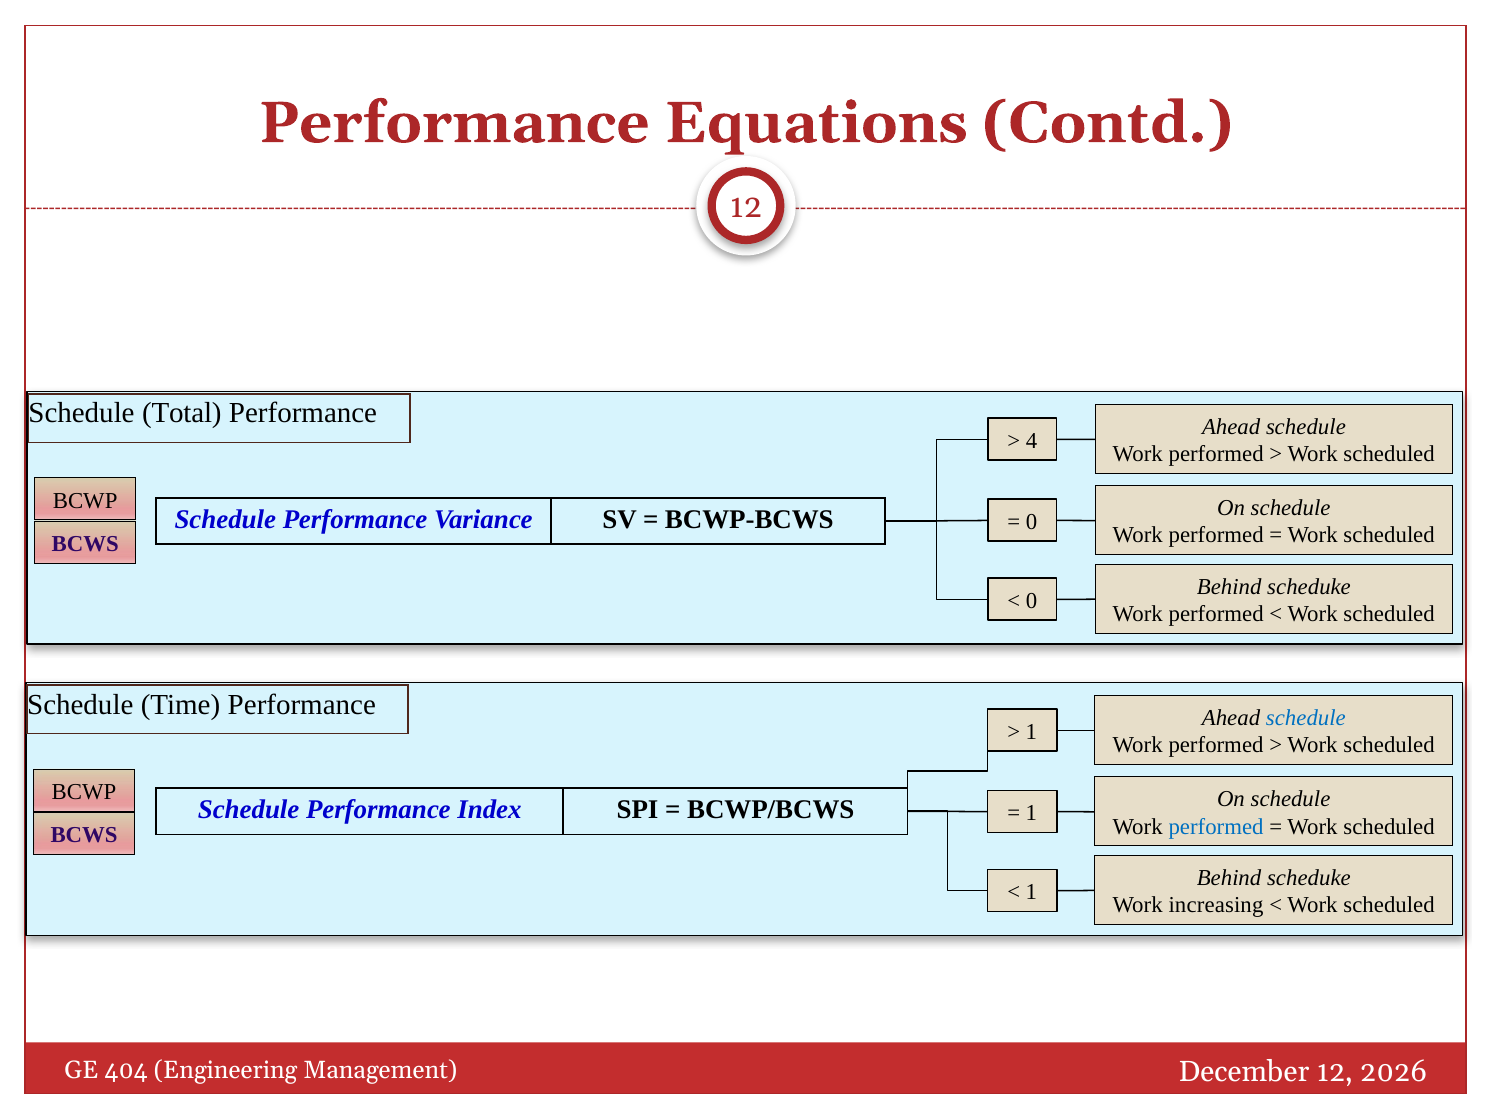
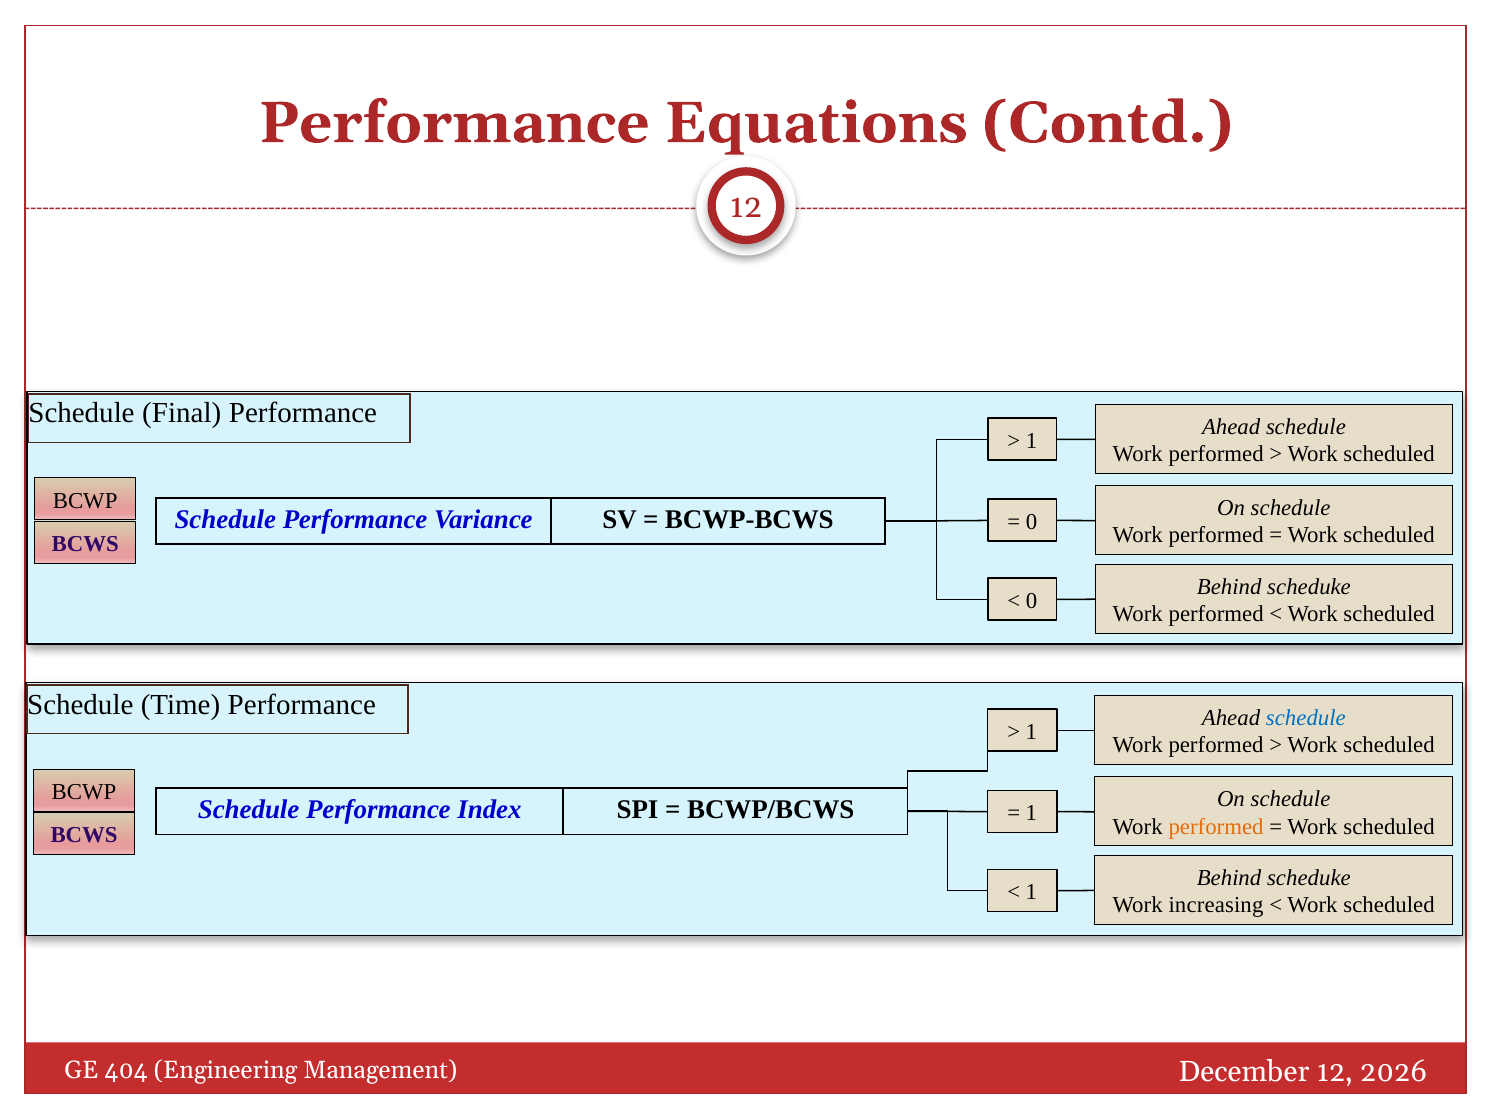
Total: Total -> Final
4 at (1031, 441): 4 -> 1
performed at (1216, 827) colour: blue -> orange
